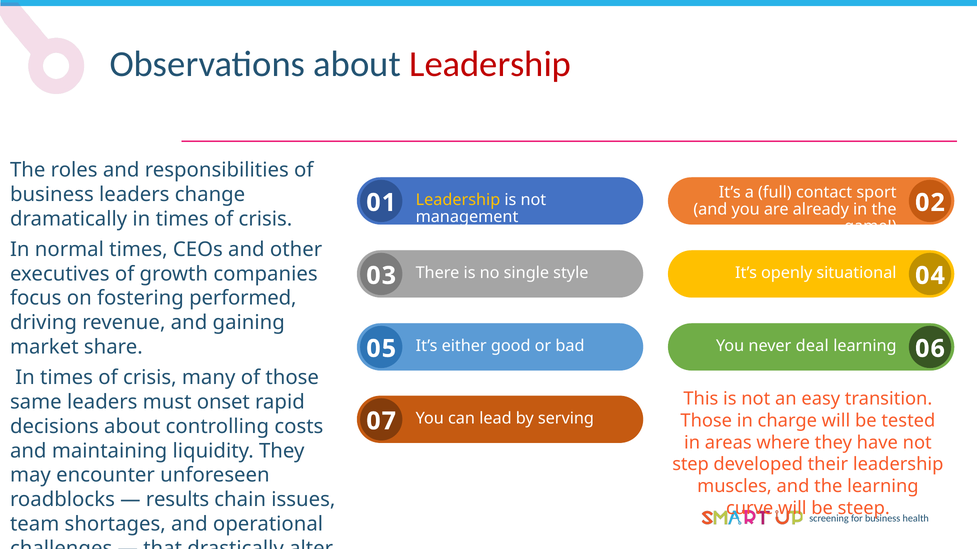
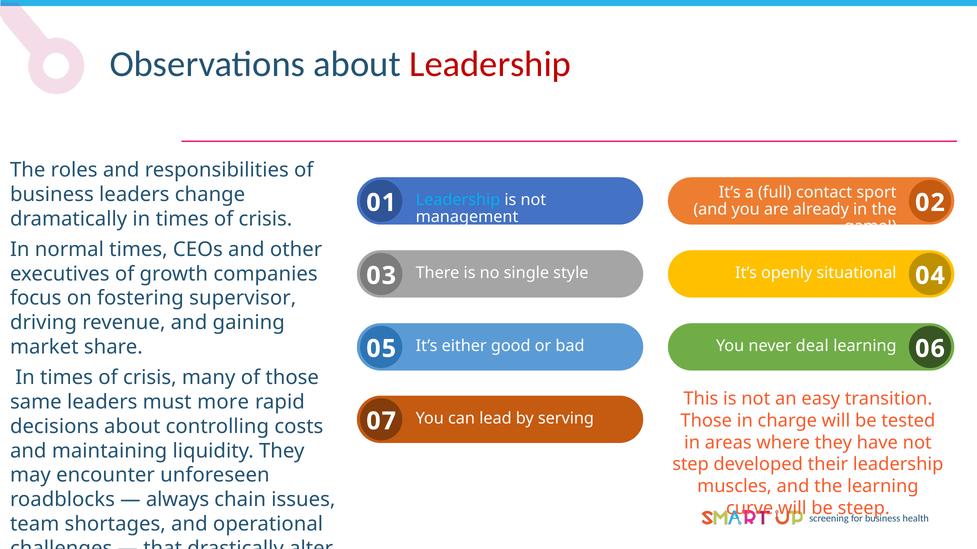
Leadership at (458, 200) colour: yellow -> light blue
performed: performed -> supervisor
onset: onset -> more
results: results -> always
